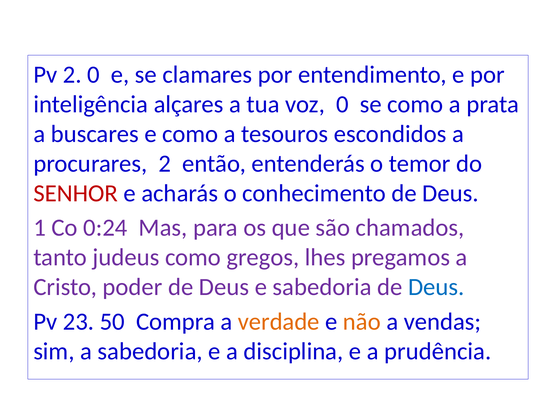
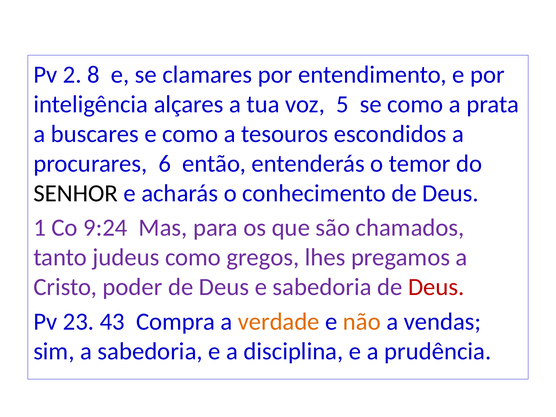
2 0: 0 -> 8
voz 0: 0 -> 5
procurares 2: 2 -> 6
SENHOR colour: red -> black
0:24: 0:24 -> 9:24
Deus at (436, 287) colour: blue -> red
50: 50 -> 43
